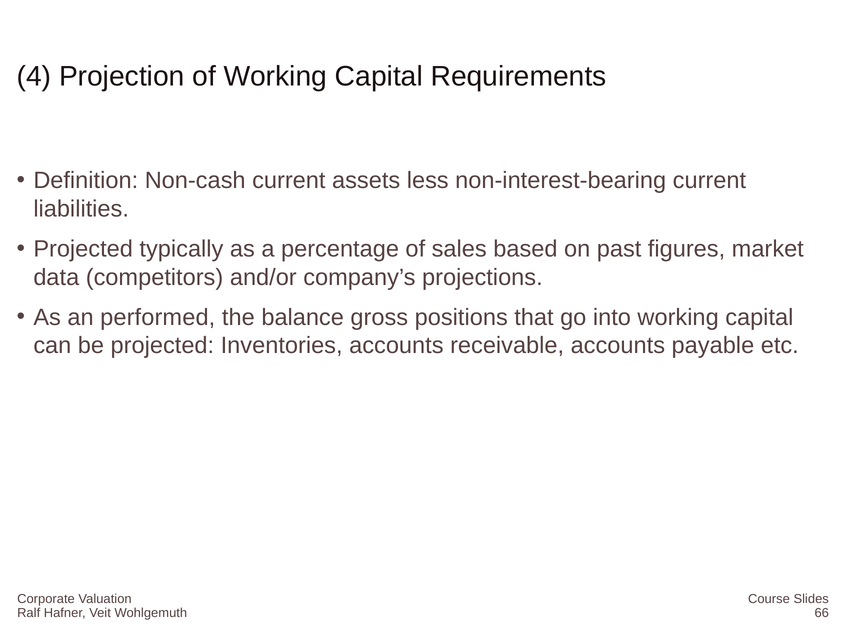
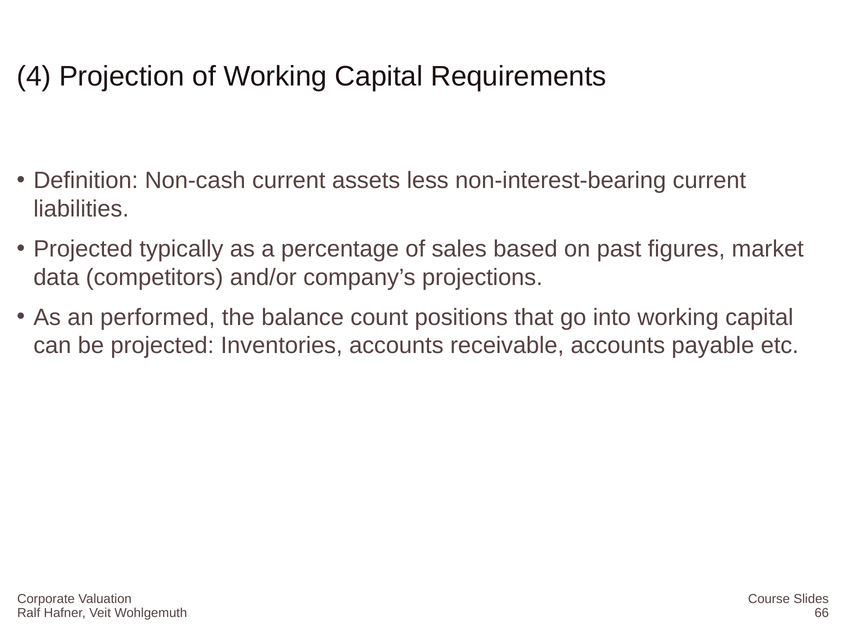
gross: gross -> count
